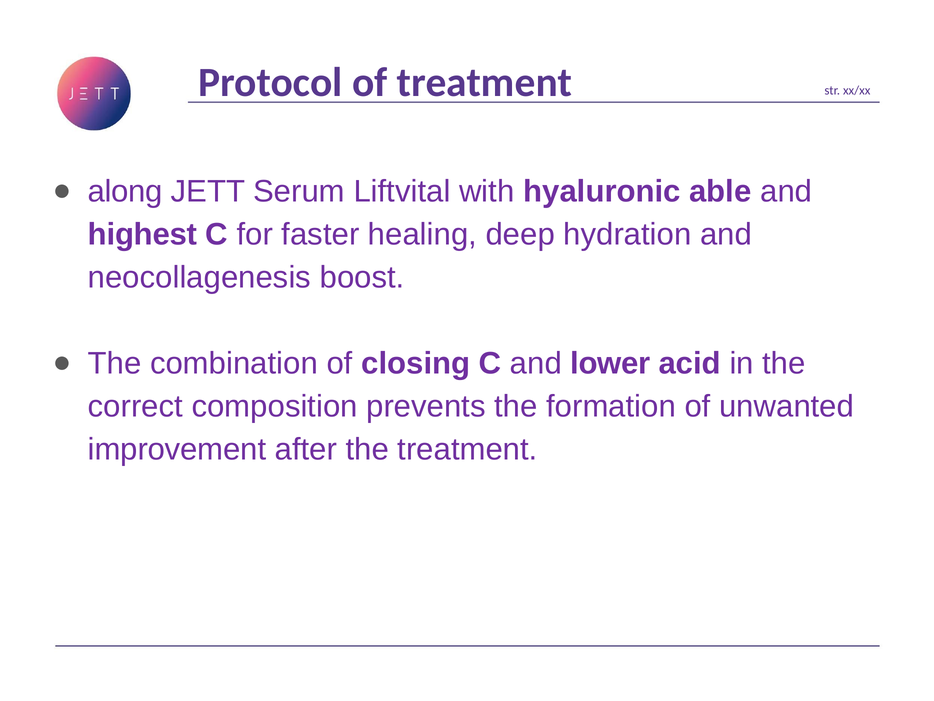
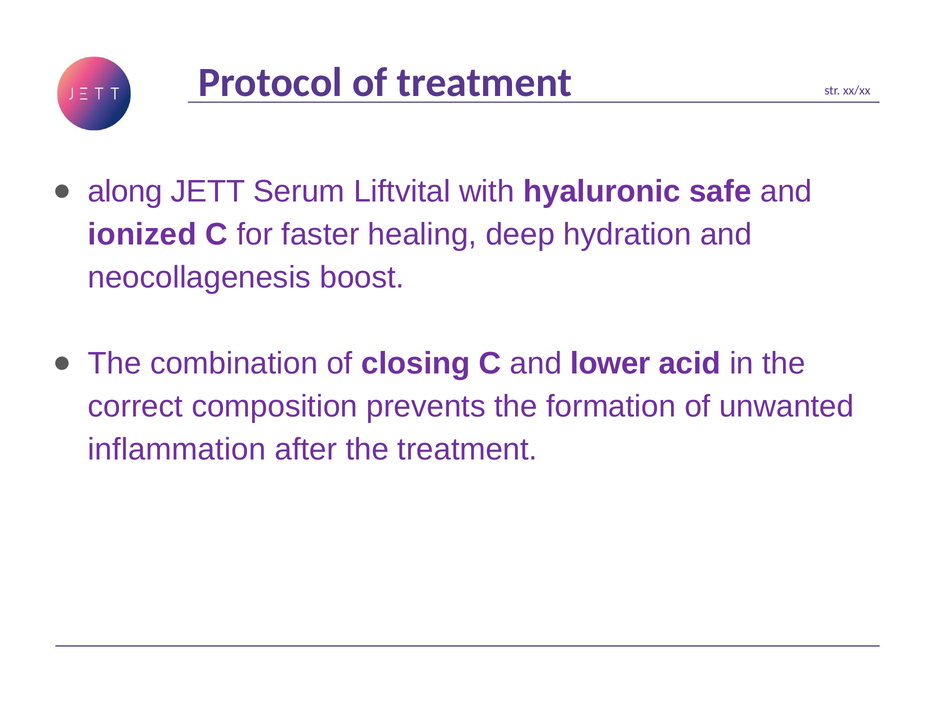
able: able -> safe
highest: highest -> ionized
improvement: improvement -> inflammation
